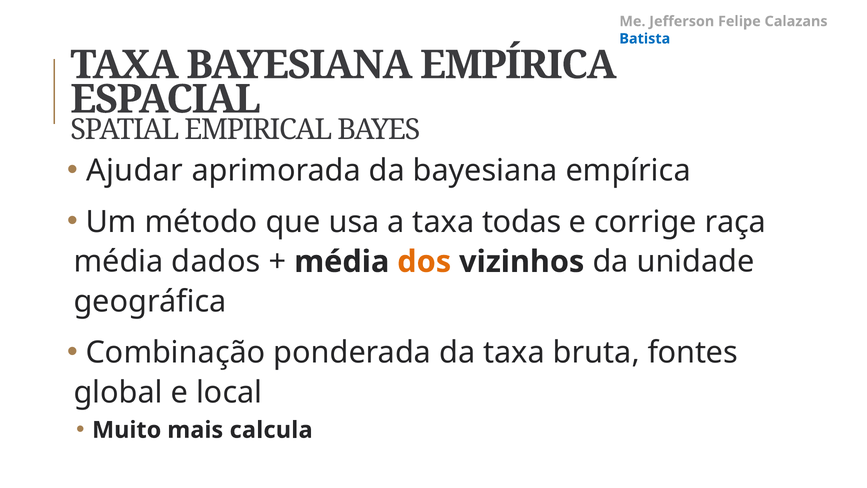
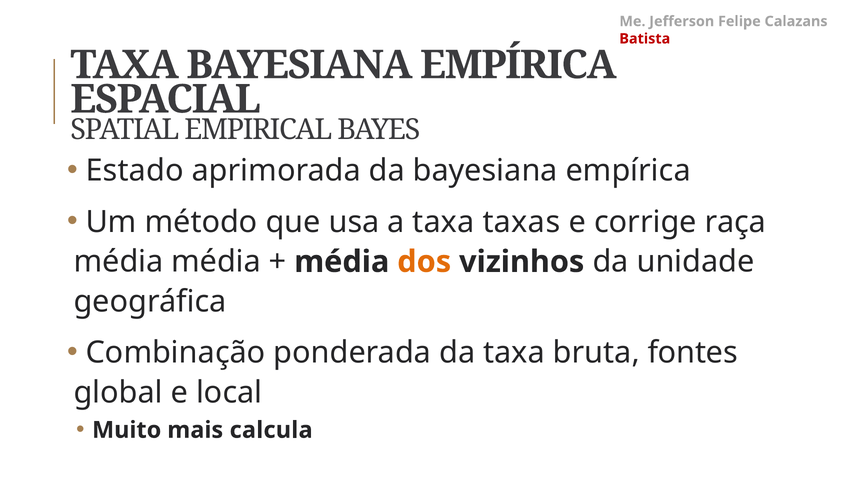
Batista colour: blue -> red
Ajudar: Ajudar -> Estado
todas: todas -> taxas
média dados: dados -> média
